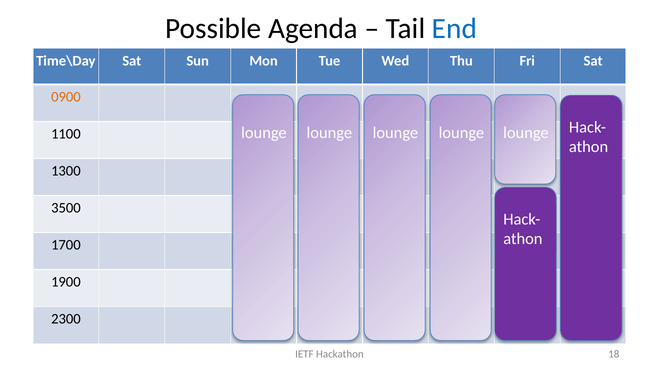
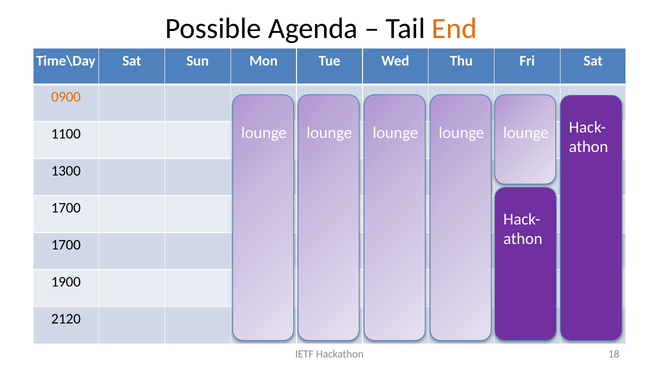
End colour: blue -> orange
3500 at (66, 208): 3500 -> 1700
2300: 2300 -> 2120
